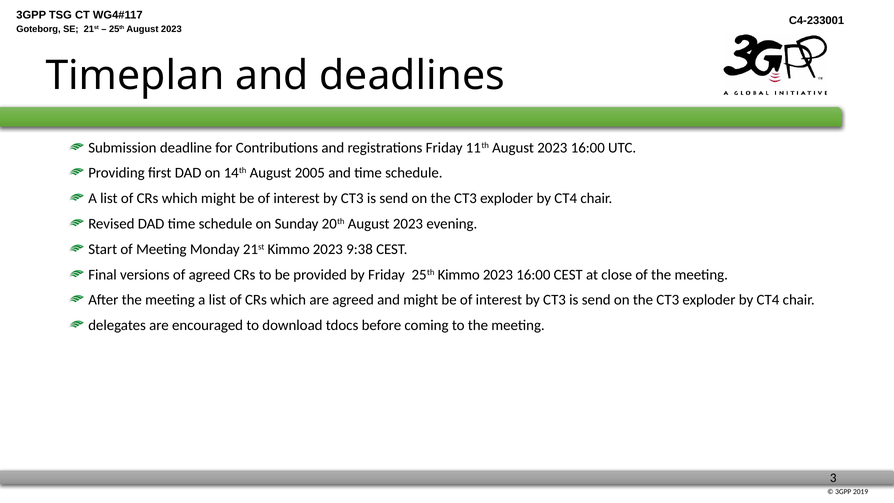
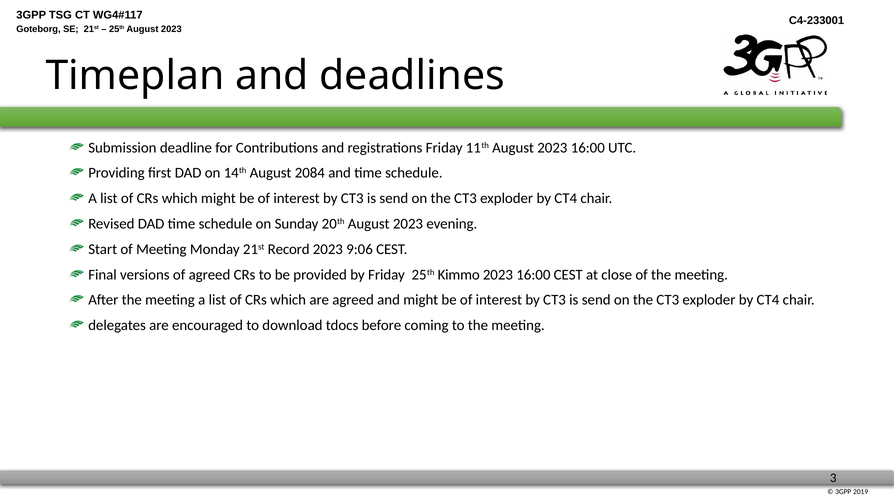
2005: 2005 -> 2084
21st Kimmo: Kimmo -> Record
9:38: 9:38 -> 9:06
